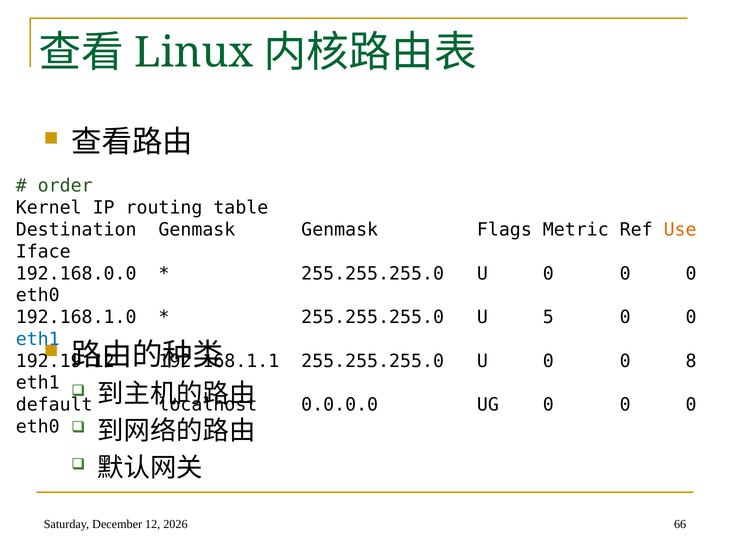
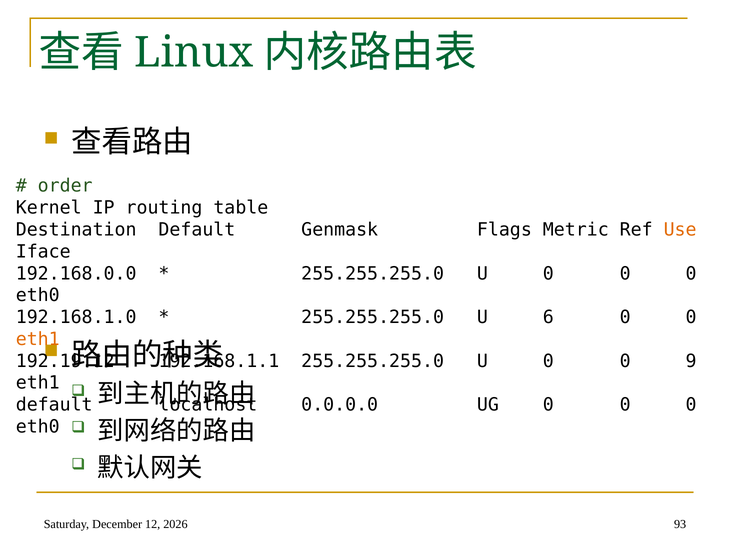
Destination Genmask: Genmask -> Default
5: 5 -> 6
eth1 at (38, 339) colour: blue -> orange
8: 8 -> 9
66: 66 -> 93
